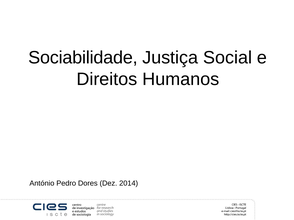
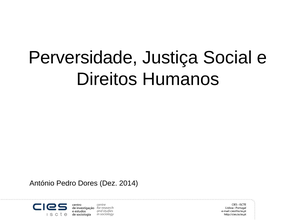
Sociabilidade: Sociabilidade -> Perversidade
